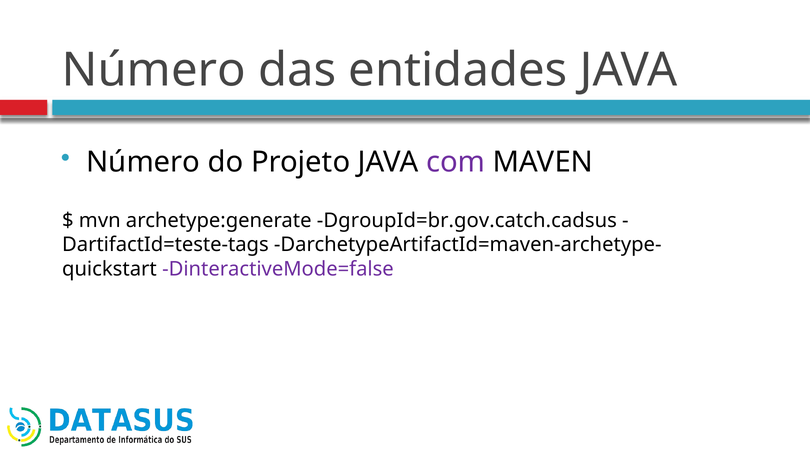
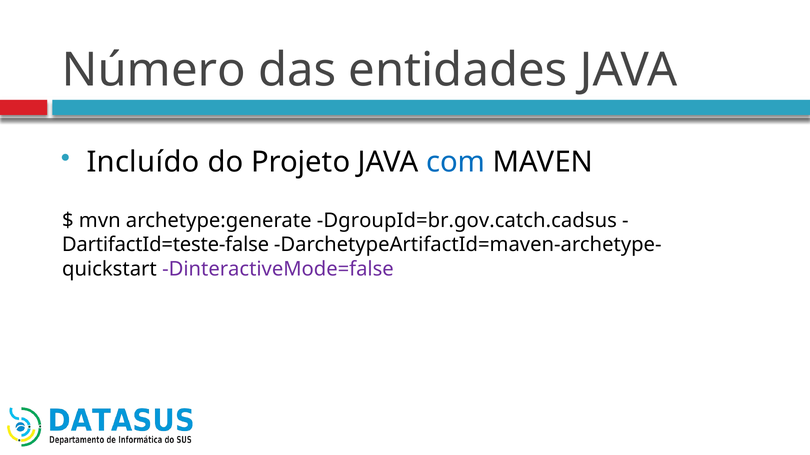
Número at (143, 162): Número -> Incluído
com colour: purple -> blue
DartifactId=teste-tags: DartifactId=teste-tags -> DartifactId=teste-false
